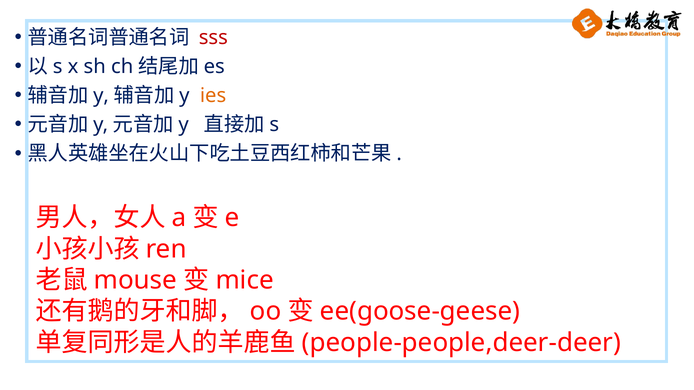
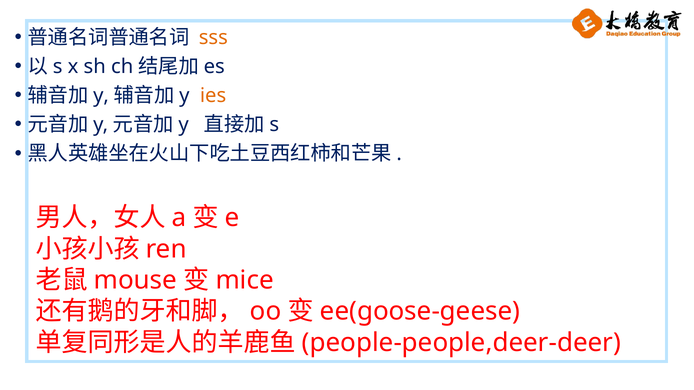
sss colour: red -> orange
